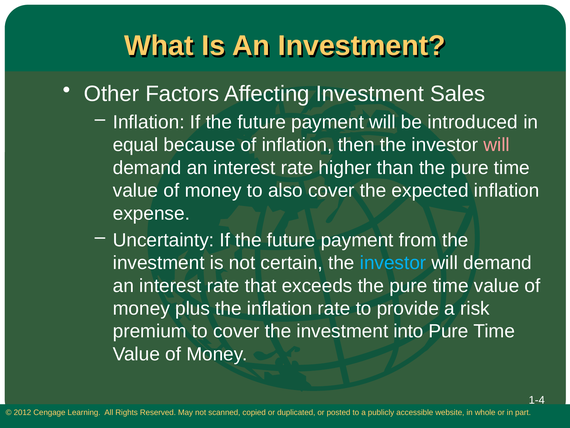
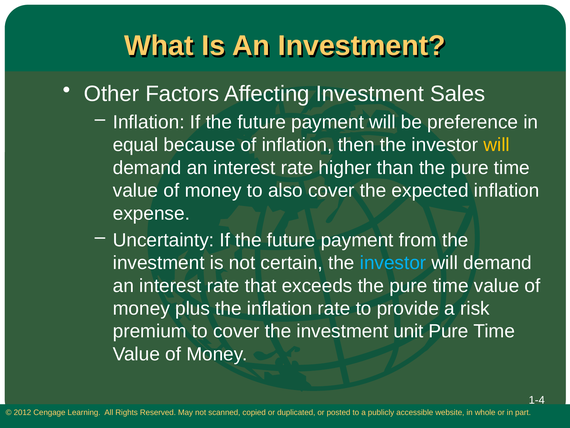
introduced: introduced -> preference
will at (497, 145) colour: pink -> yellow
into: into -> unit
